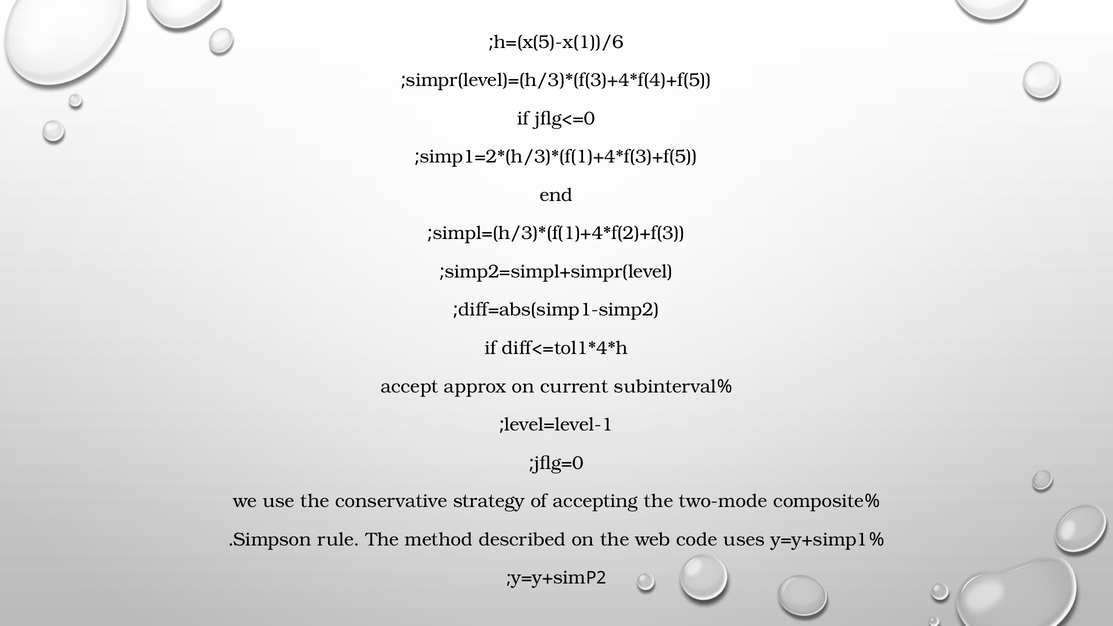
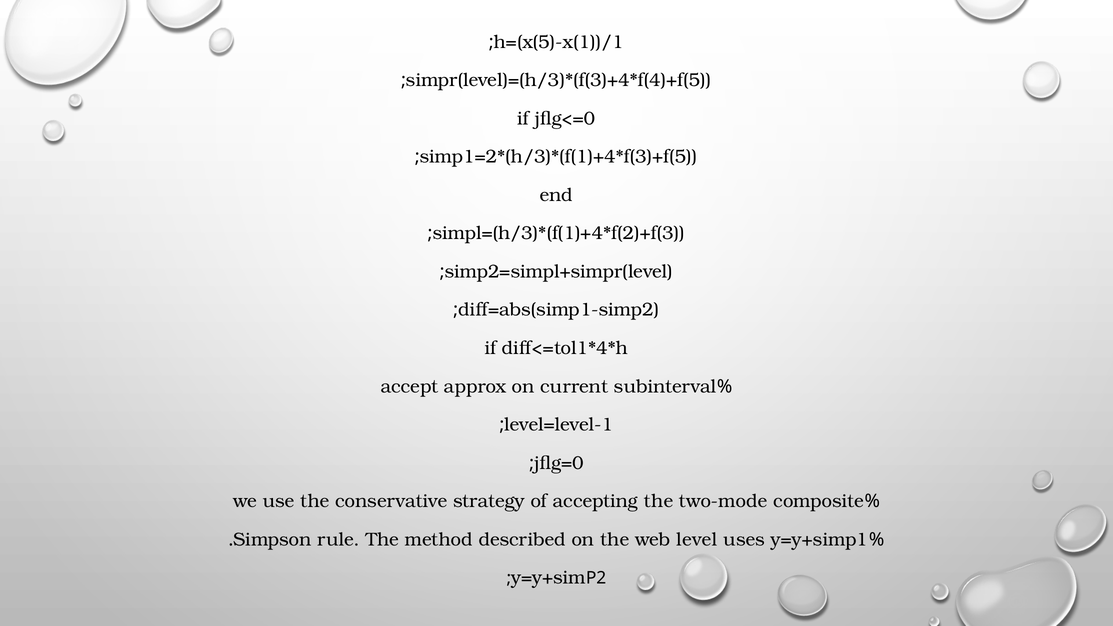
h=(x(5)-x(1))/6: h=(x(5)-x(1))/6 -> h=(x(5)-x(1))/1
code: code -> level
